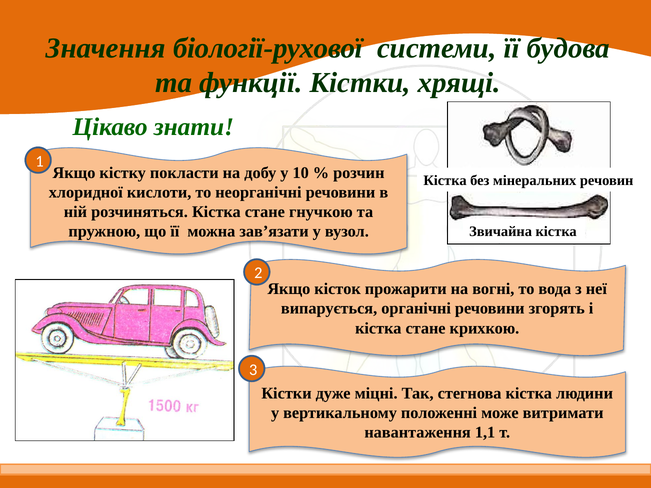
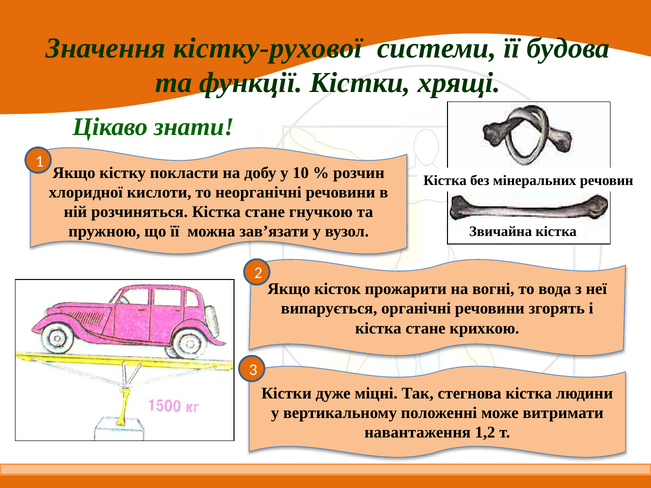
біології-рухової: біології-рухової -> кістку-рухової
1,1: 1,1 -> 1,2
